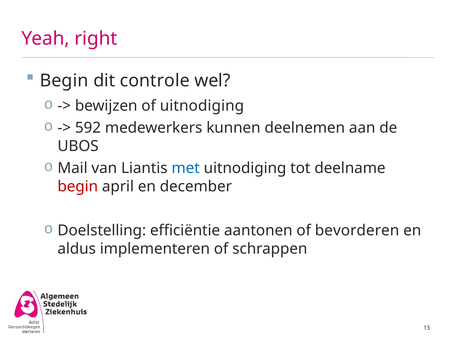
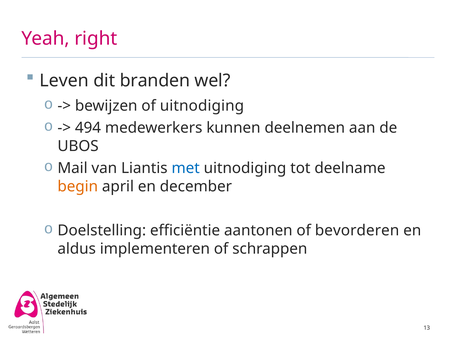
Begin at (64, 81): Begin -> Leven
controle: controle -> branden
592: 592 -> 494
begin at (78, 186) colour: red -> orange
